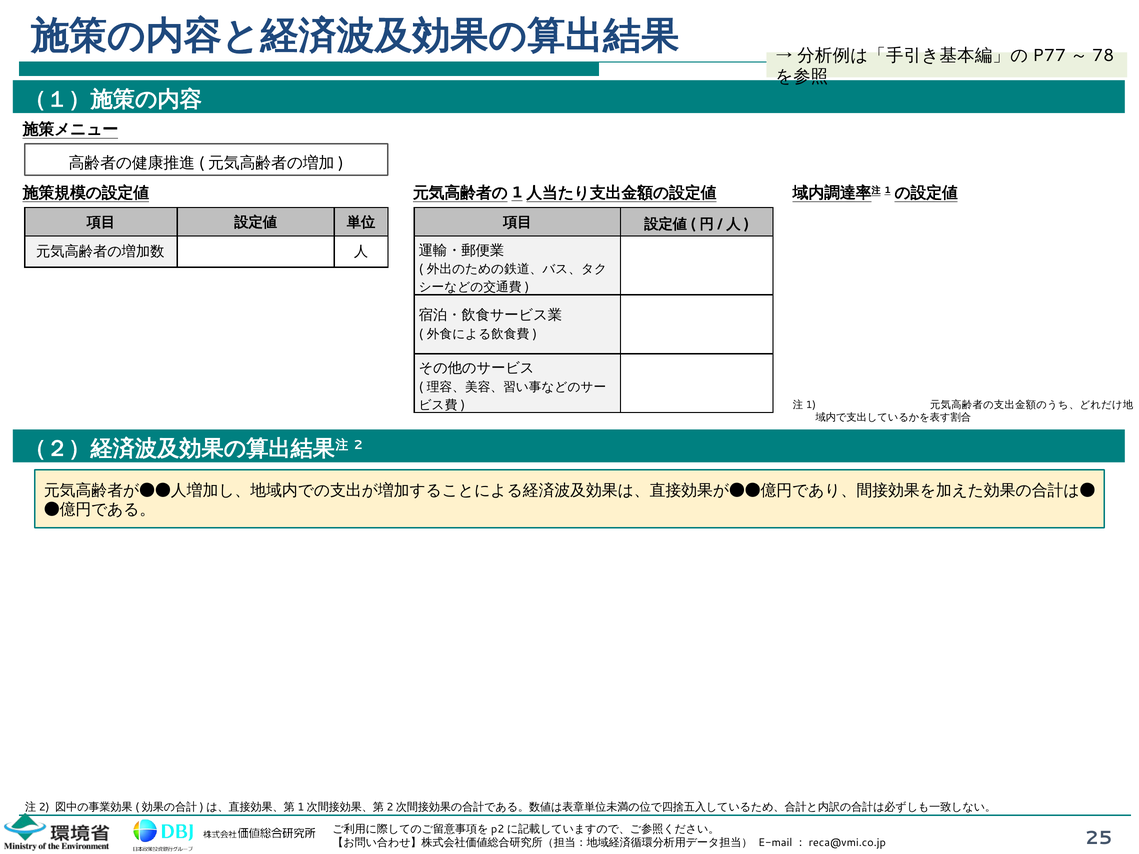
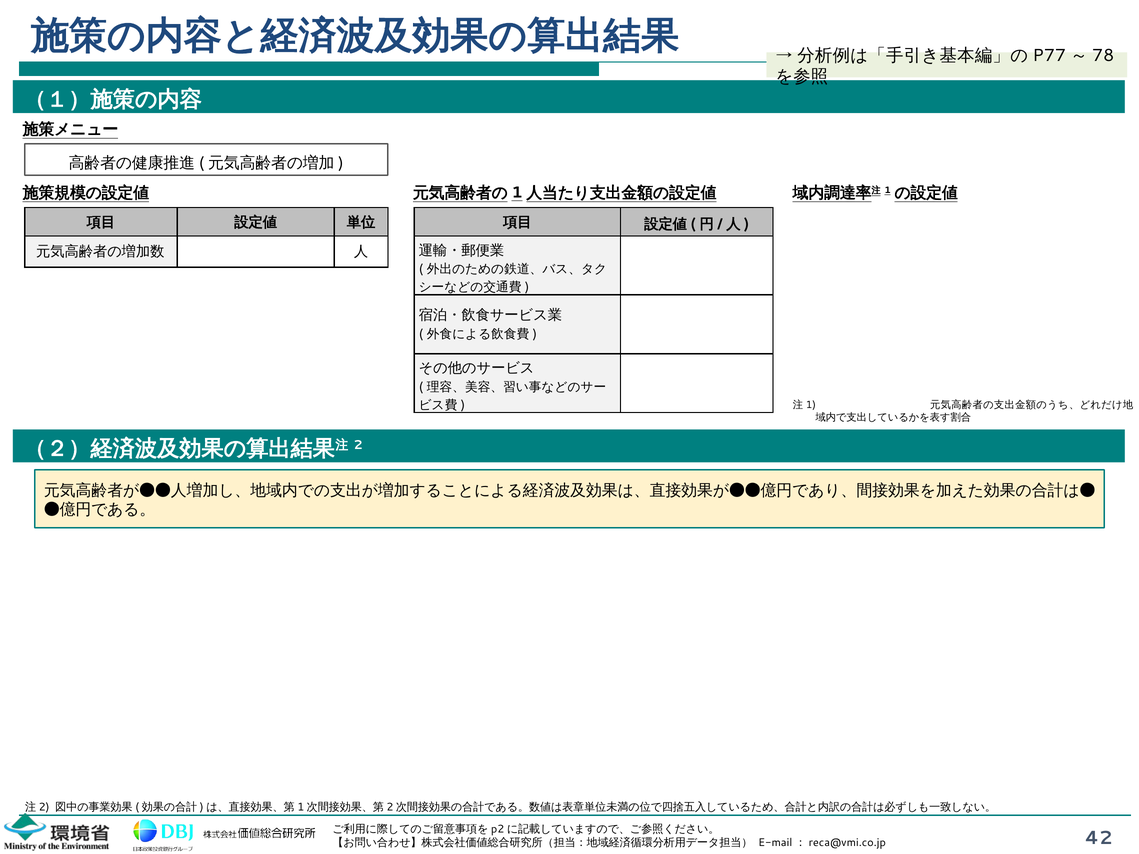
25: 25 -> 42
